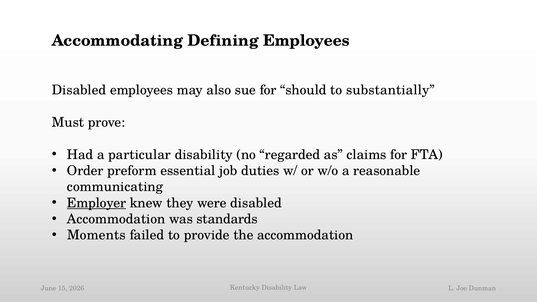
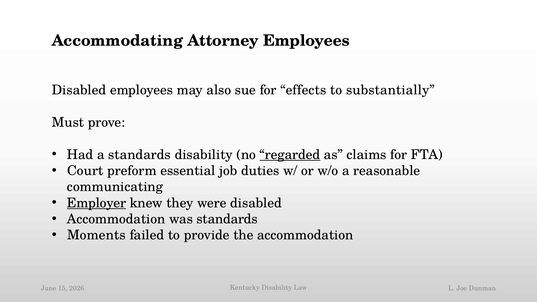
Defining: Defining -> Attorney
should: should -> effects
a particular: particular -> standards
regarded underline: none -> present
Order: Order -> Court
